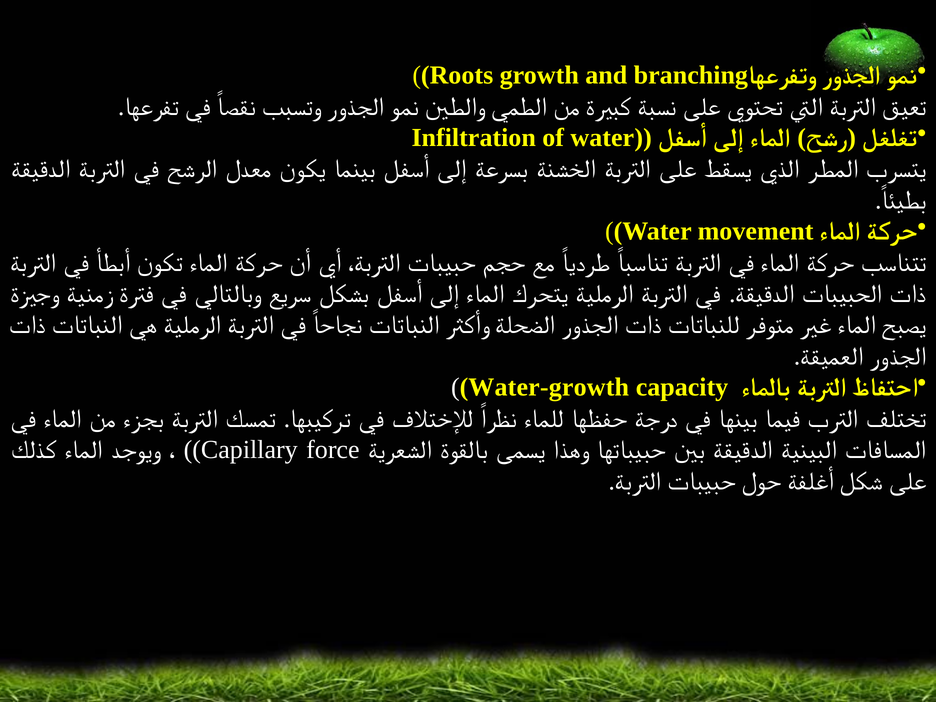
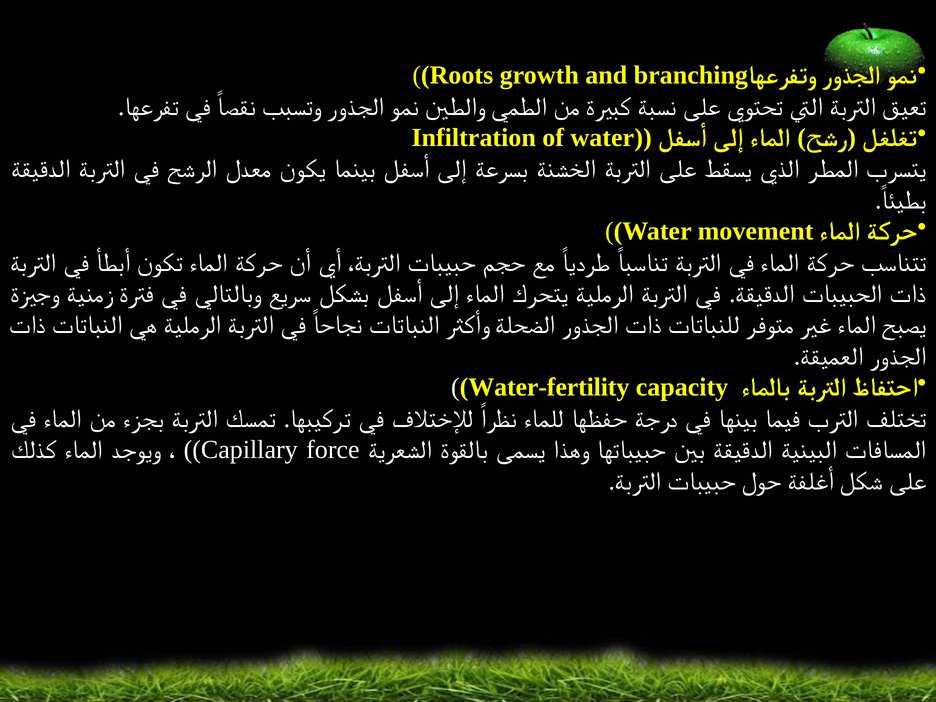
Water-growth: Water-growth -> Water-fertility
